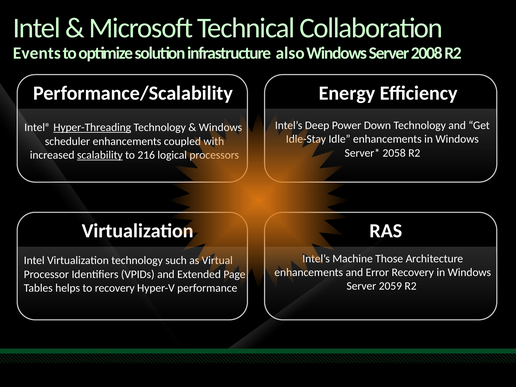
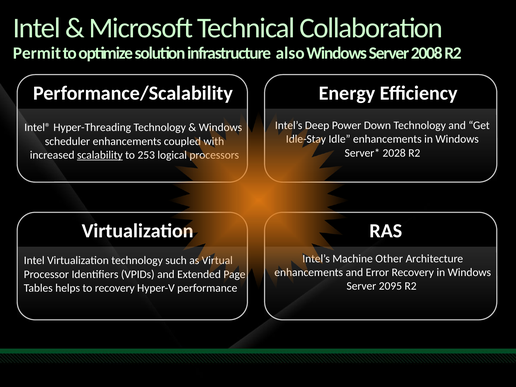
Events: Events -> Permit
Hyper-Threading underline: present -> none
2058: 2058 -> 2028
216: 216 -> 253
Those: Those -> Other
2059: 2059 -> 2095
